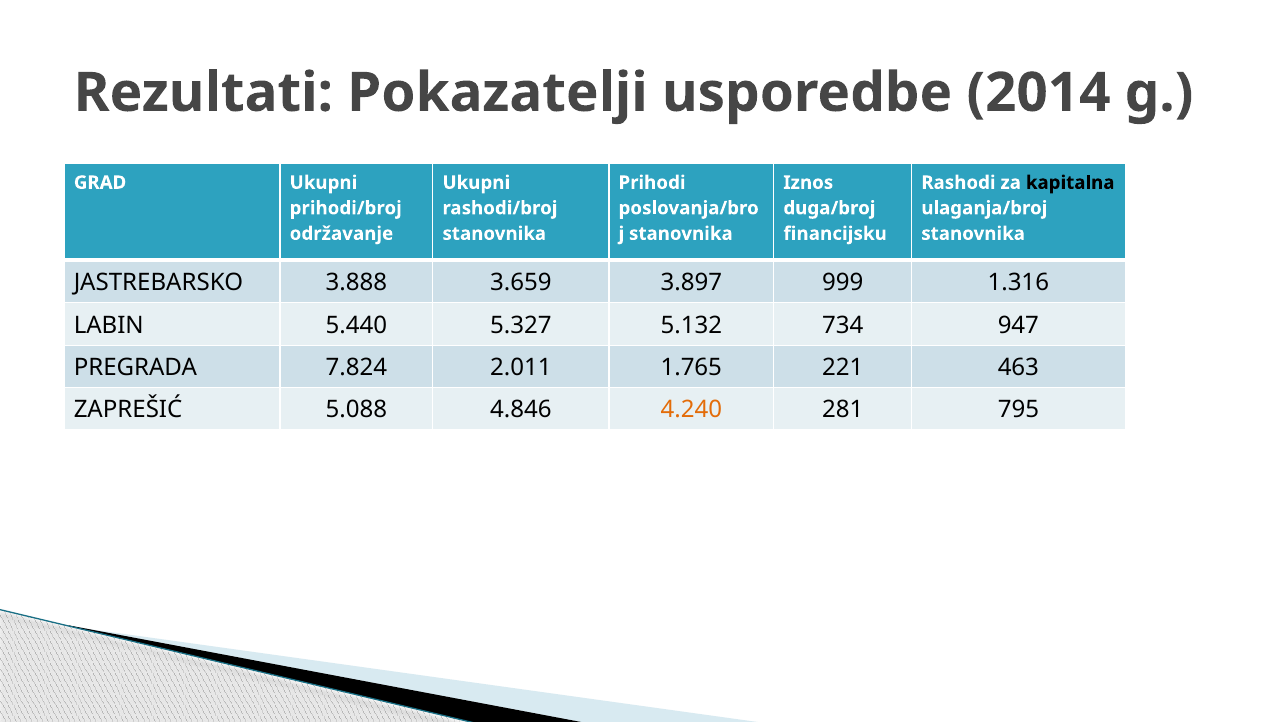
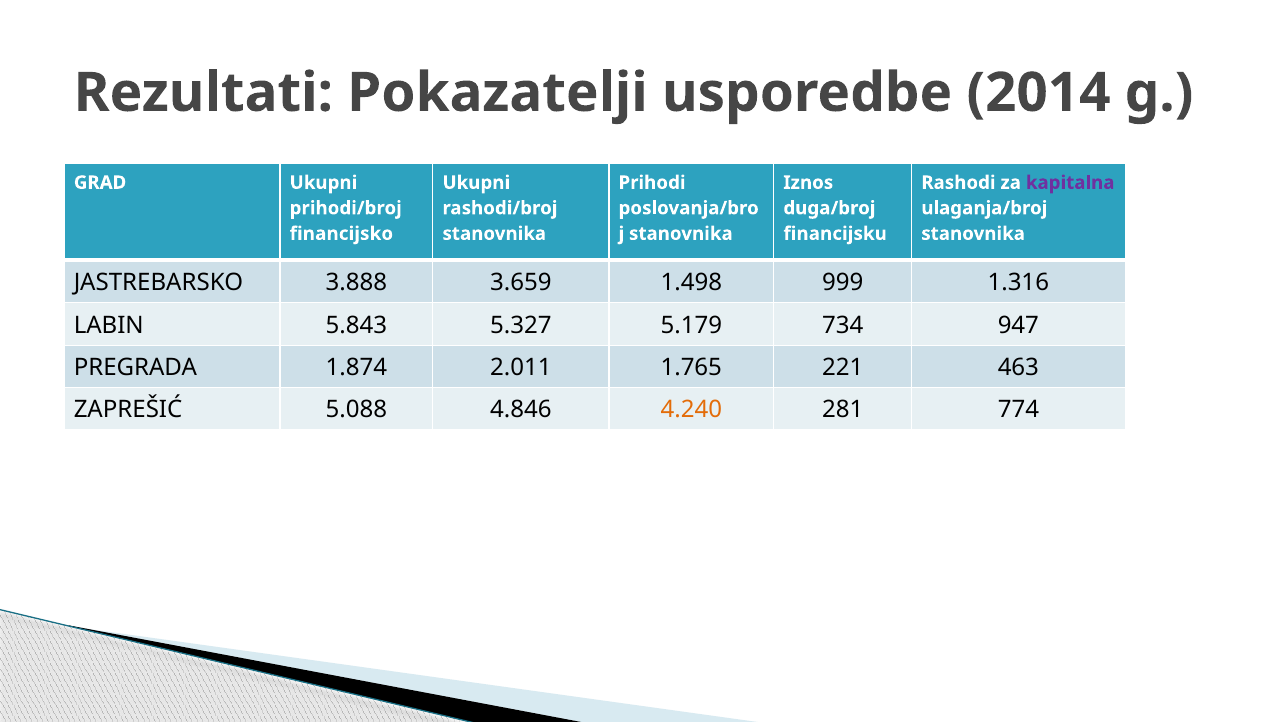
kapitalna colour: black -> purple
održavanje: održavanje -> financijsko
3.897: 3.897 -> 1.498
5.440: 5.440 -> 5.843
5.132: 5.132 -> 5.179
7.824: 7.824 -> 1.874
795: 795 -> 774
